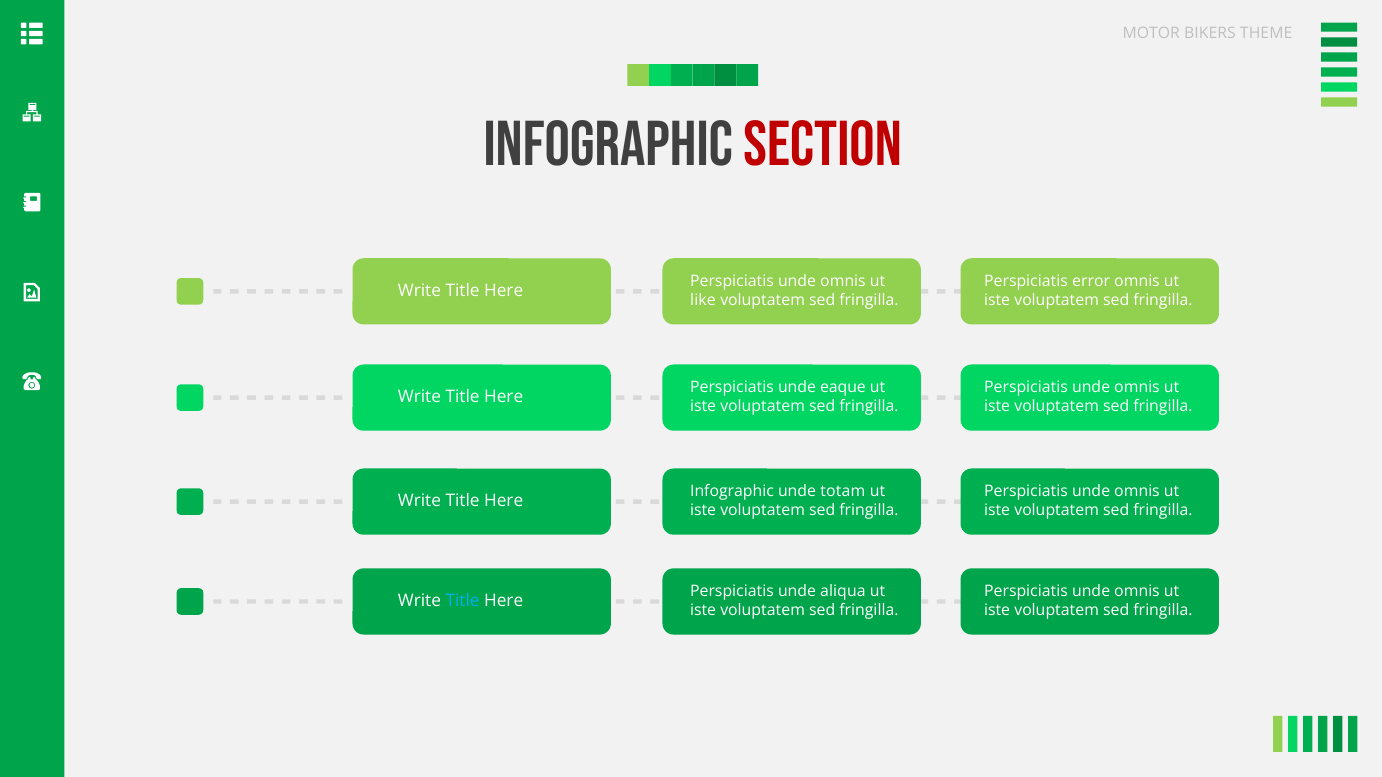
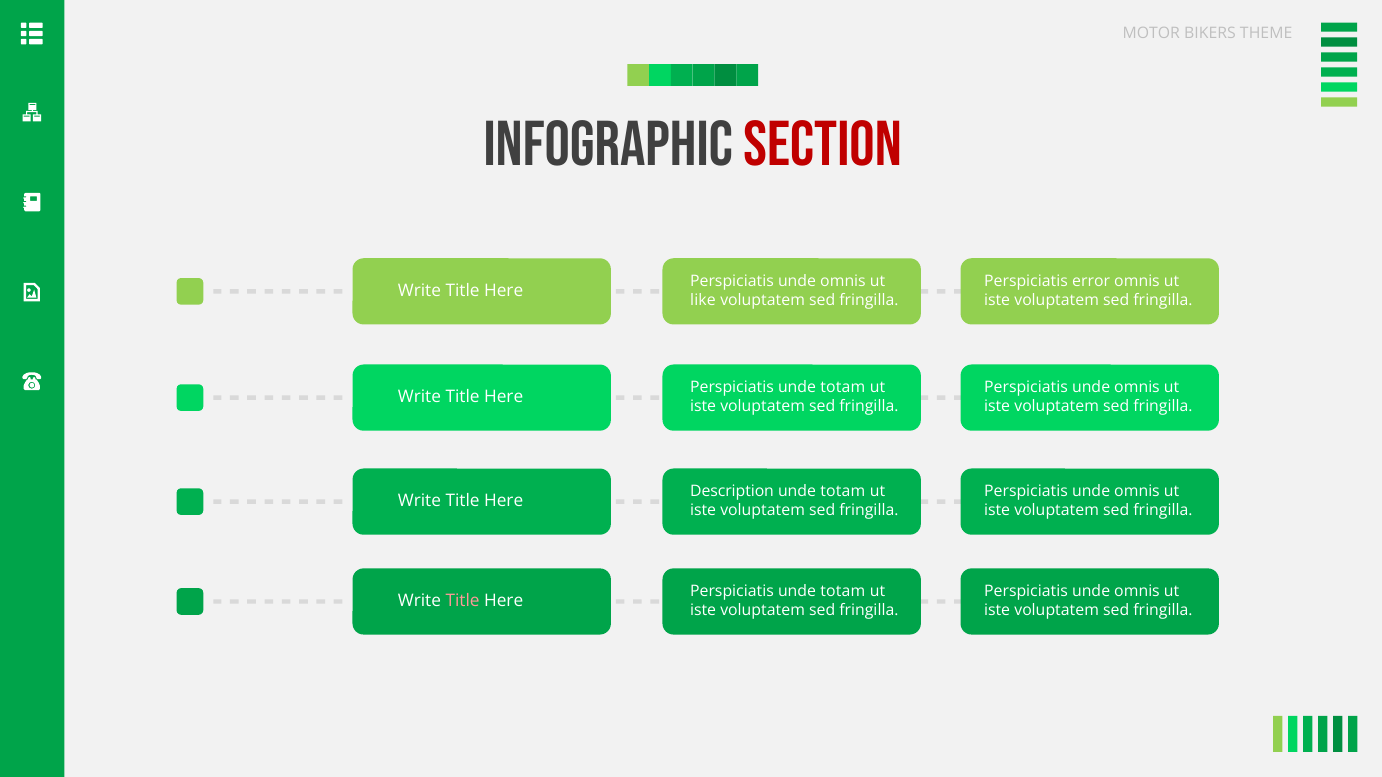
eaque at (843, 387): eaque -> totam
Infographic at (732, 491): Infographic -> Description
aliqua at (843, 591): aliqua -> totam
Title at (463, 601) colour: light blue -> pink
